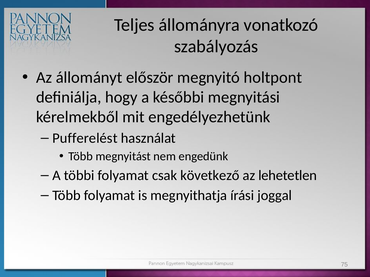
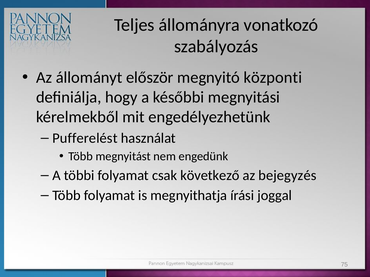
holtpont: holtpont -> központi
lehetetlen: lehetetlen -> bejegyzés
